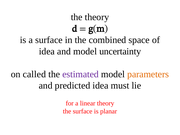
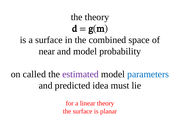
idea at (47, 51): idea -> near
uncertainty: uncertainty -> probability
parameters colour: orange -> blue
